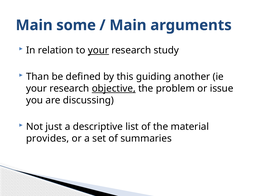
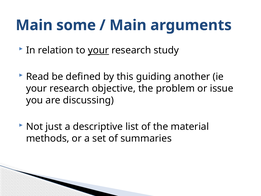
Than: Than -> Read
objective underline: present -> none
provides: provides -> methods
